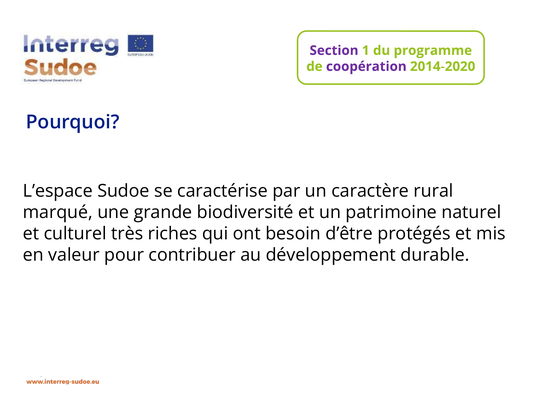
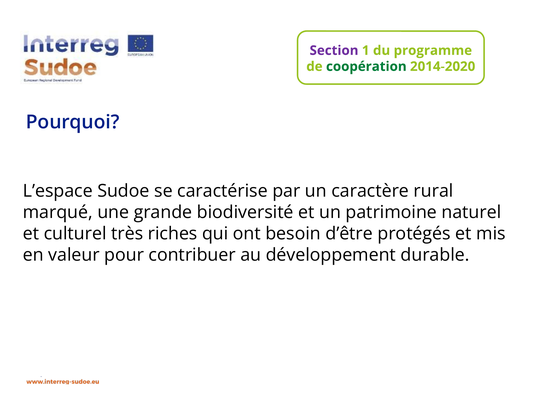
coopération colour: purple -> green
